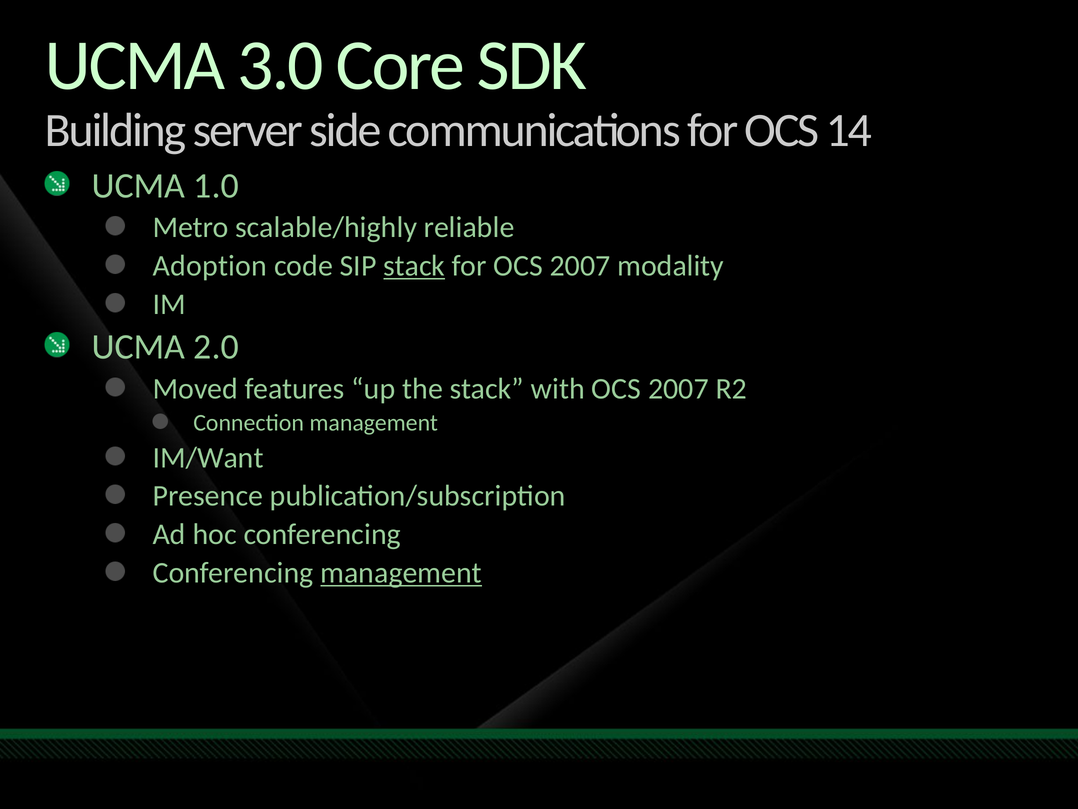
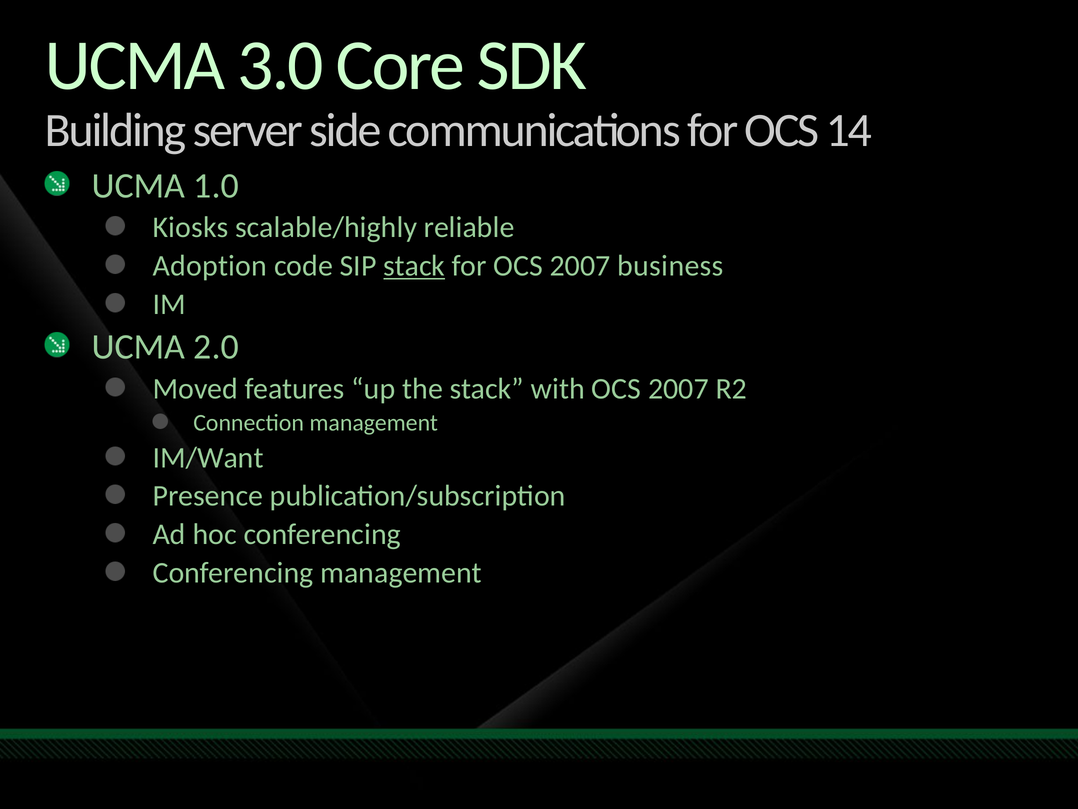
Metro: Metro -> Kiosks
modality: modality -> business
management at (401, 573) underline: present -> none
